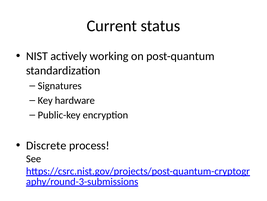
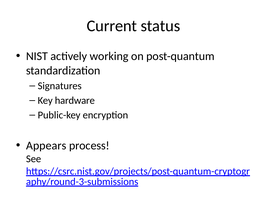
Discrete: Discrete -> Appears
